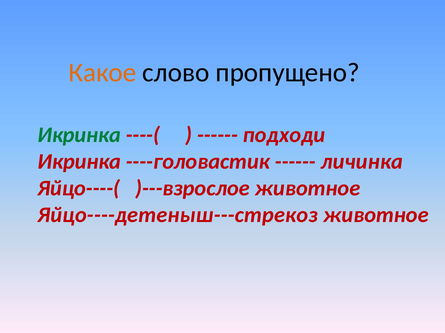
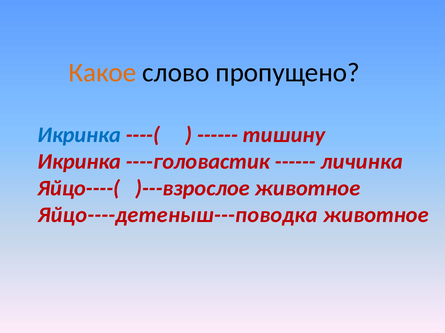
Икринка at (79, 135) colour: green -> blue
подходи: подходи -> тишину
Яйцо----детеныш---стрекоз: Яйцо----детеныш---стрекоз -> Яйцо----детеныш---поводка
